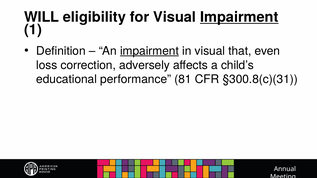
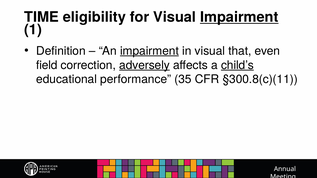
WILL: WILL -> TIME
loss: loss -> field
adversely underline: none -> present
child’s underline: none -> present
81: 81 -> 35
§300.8(c)(31: §300.8(c)(31 -> §300.8(c)(11
